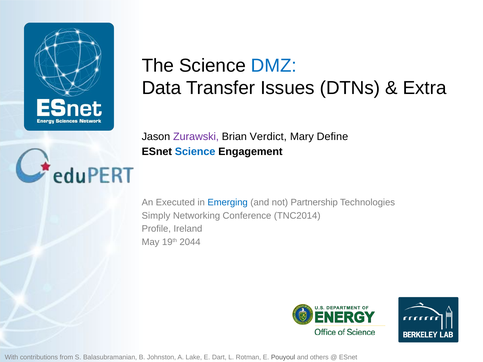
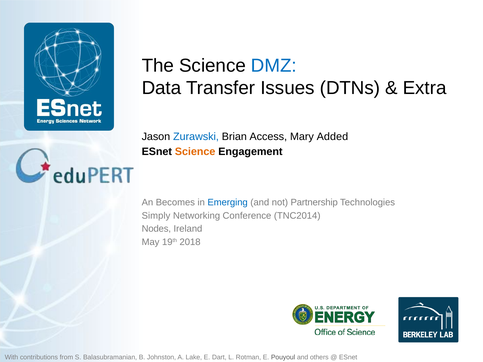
Zurawski colour: purple -> blue
Verdict: Verdict -> Access
Define: Define -> Added
Science at (195, 152) colour: blue -> orange
Executed: Executed -> Becomes
Profile: Profile -> Nodes
2044: 2044 -> 2018
